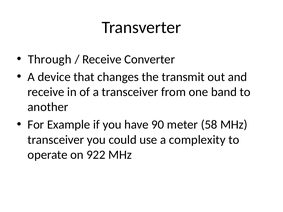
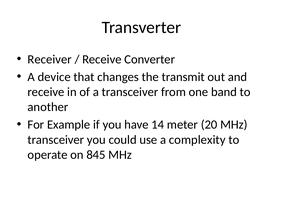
Through: Through -> Receiver
90: 90 -> 14
58: 58 -> 20
922: 922 -> 845
